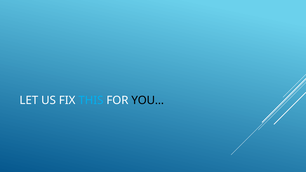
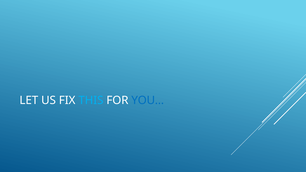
YOU… colour: black -> blue
